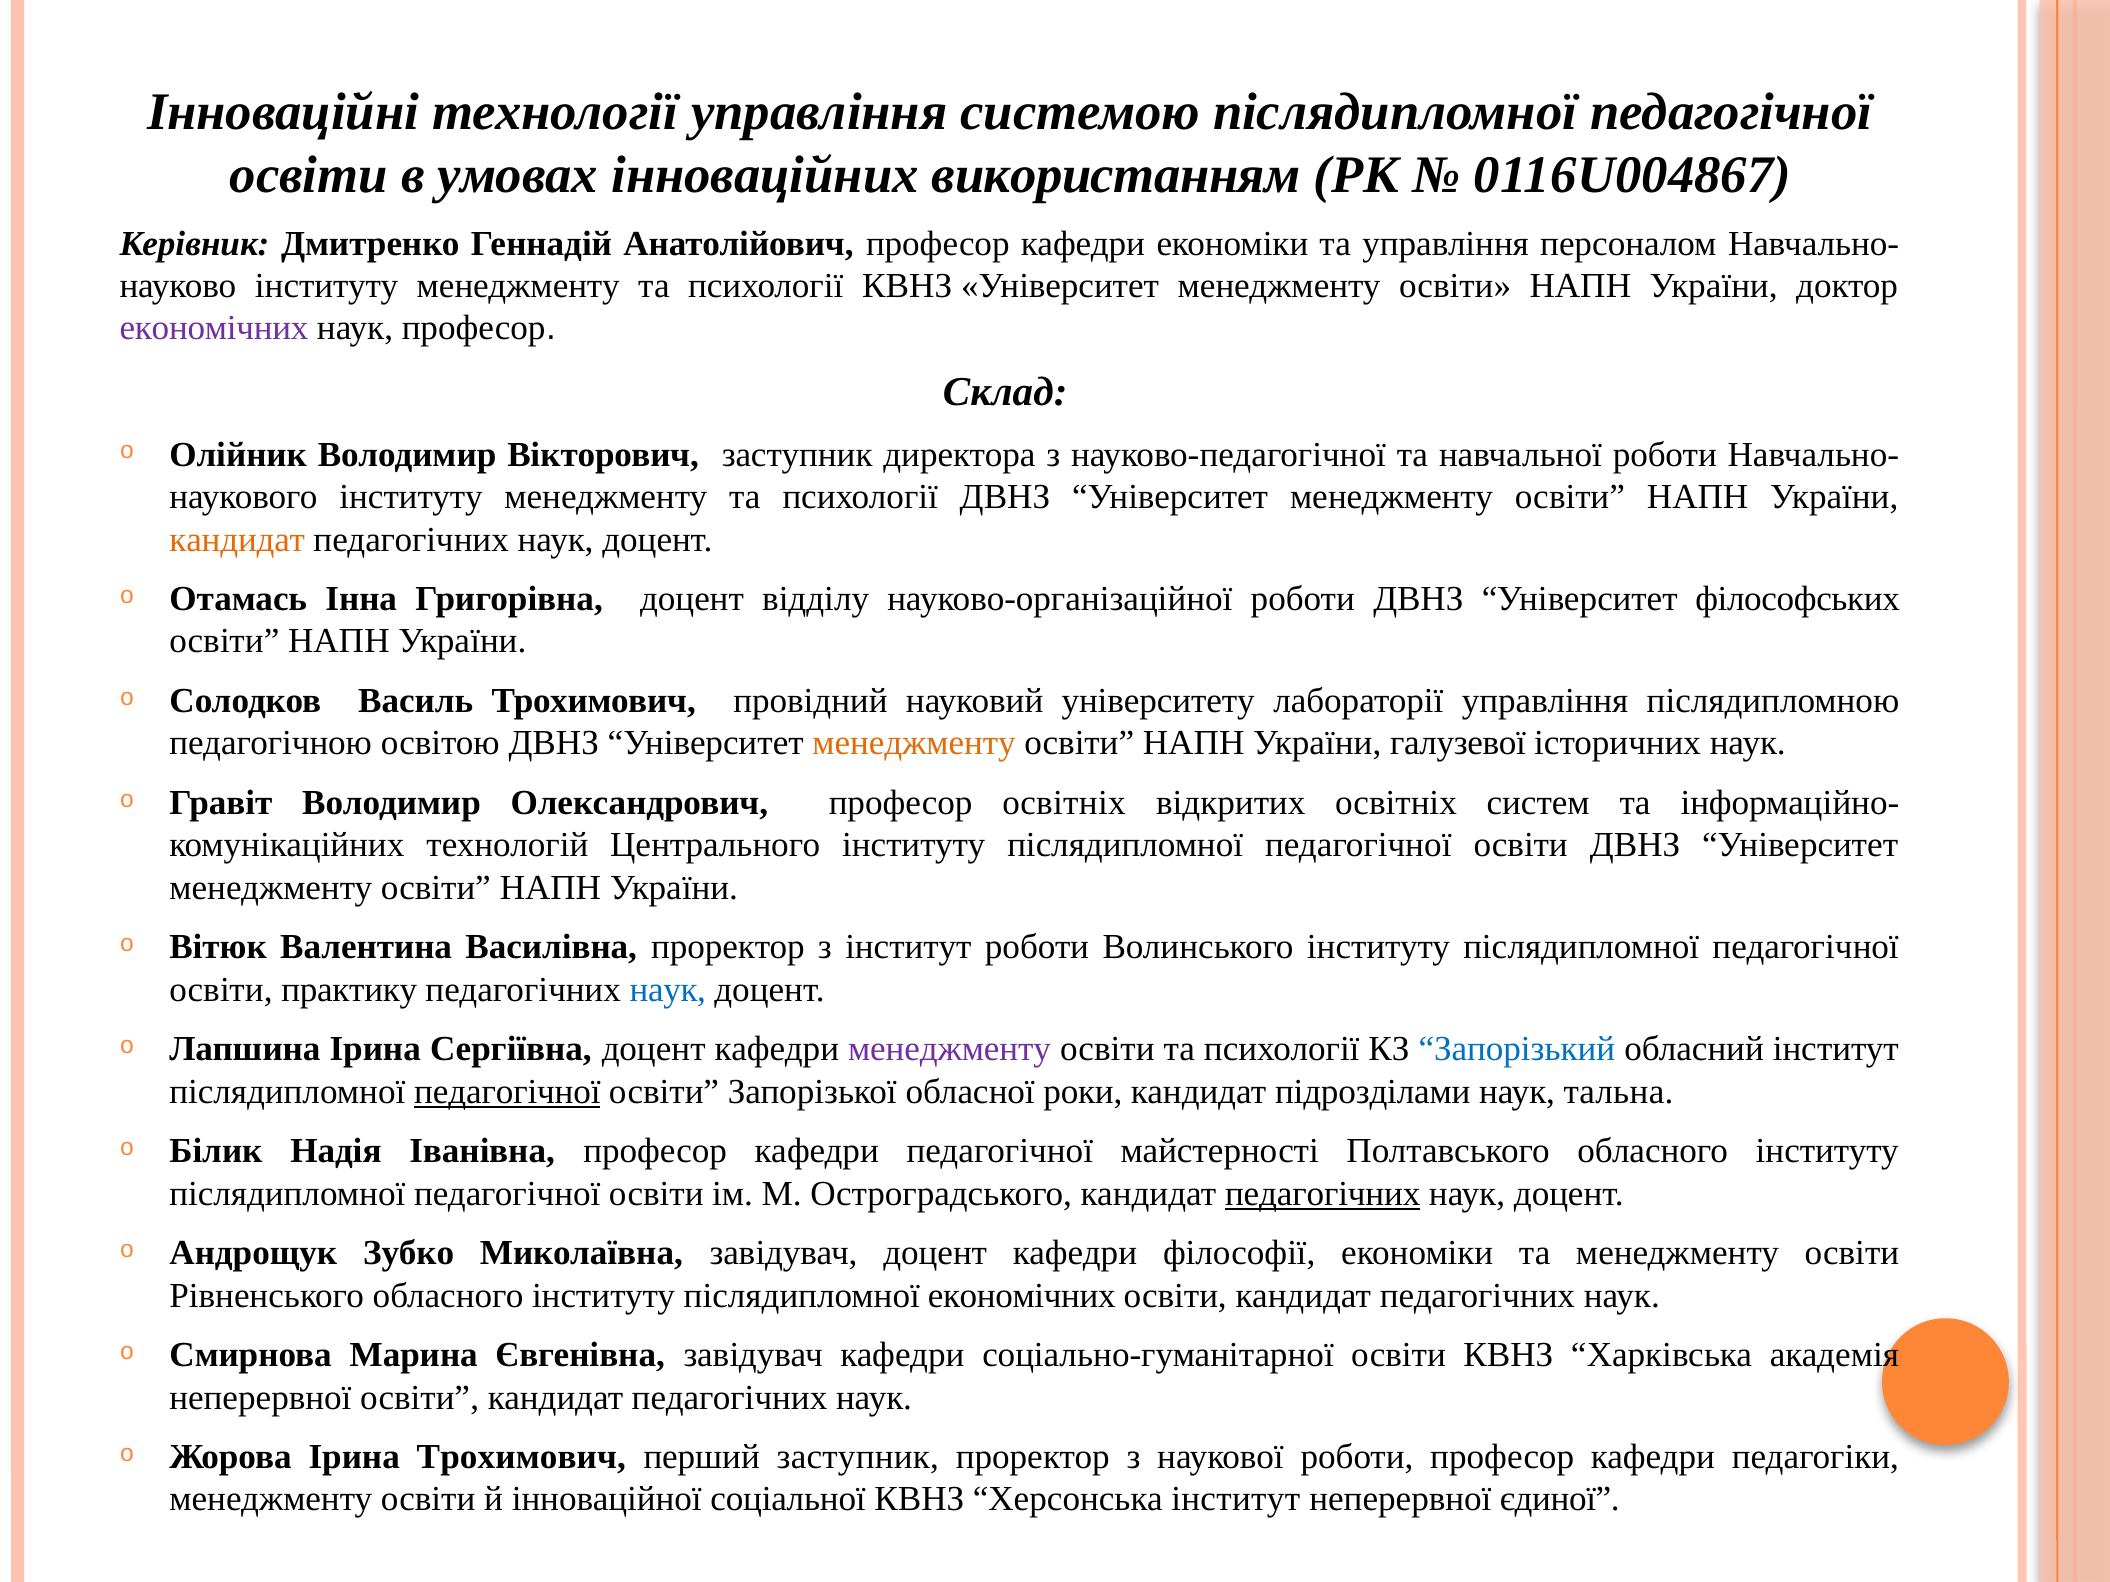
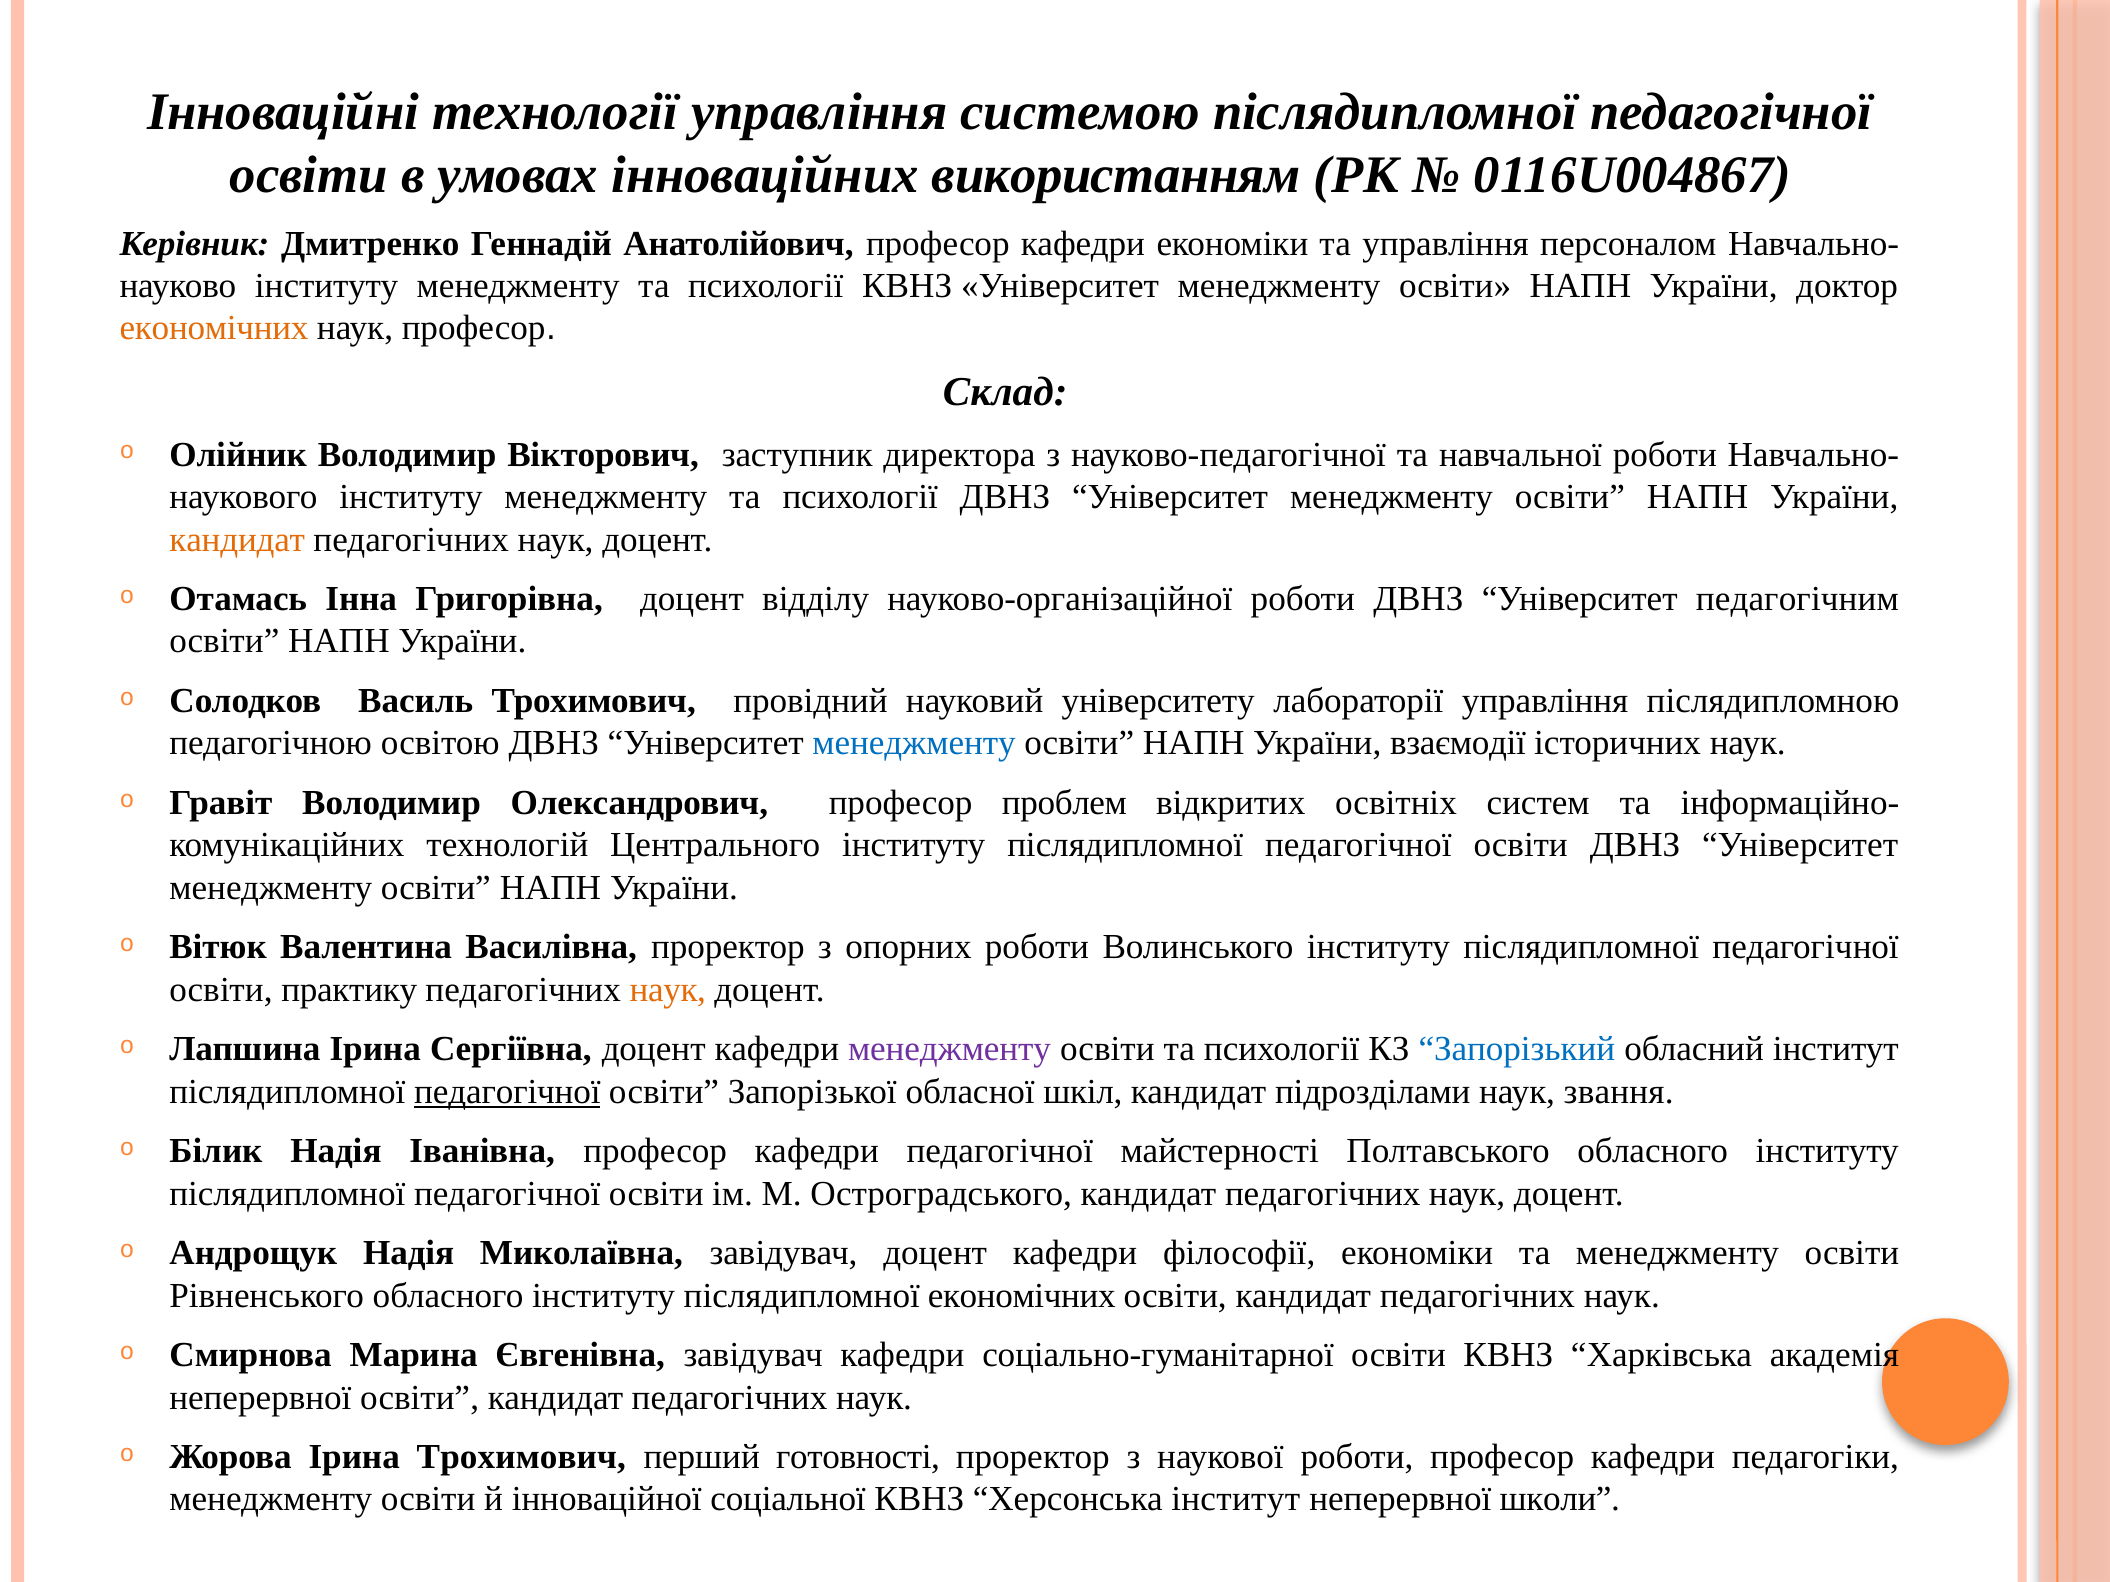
економічних at (214, 328) colour: purple -> orange
філософських: філософських -> педагогічним
менеджменту at (914, 744) colour: orange -> blue
галузевої: галузевої -> взаємодії
професор освітніх: освітніх -> проблем
з інститут: інститут -> опорних
наук at (668, 990) colour: blue -> orange
роки: роки -> шкіл
тальна: тальна -> звання
педагогічних at (1323, 1194) underline: present -> none
Андрощук Зубко: Зубко -> Надія
перший заступник: заступник -> готовності
єдиної: єдиної -> школи
